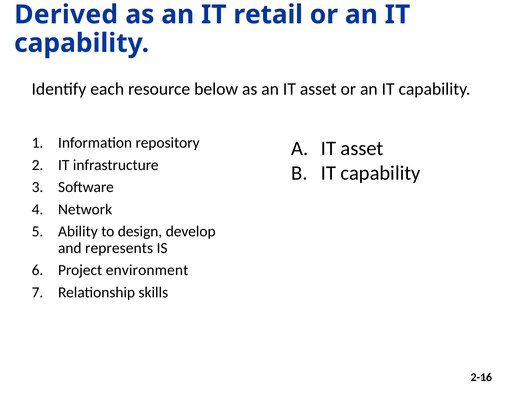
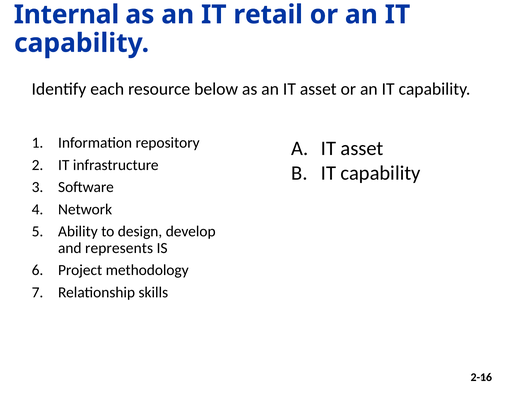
Derived: Derived -> Internal
environment: environment -> methodology
